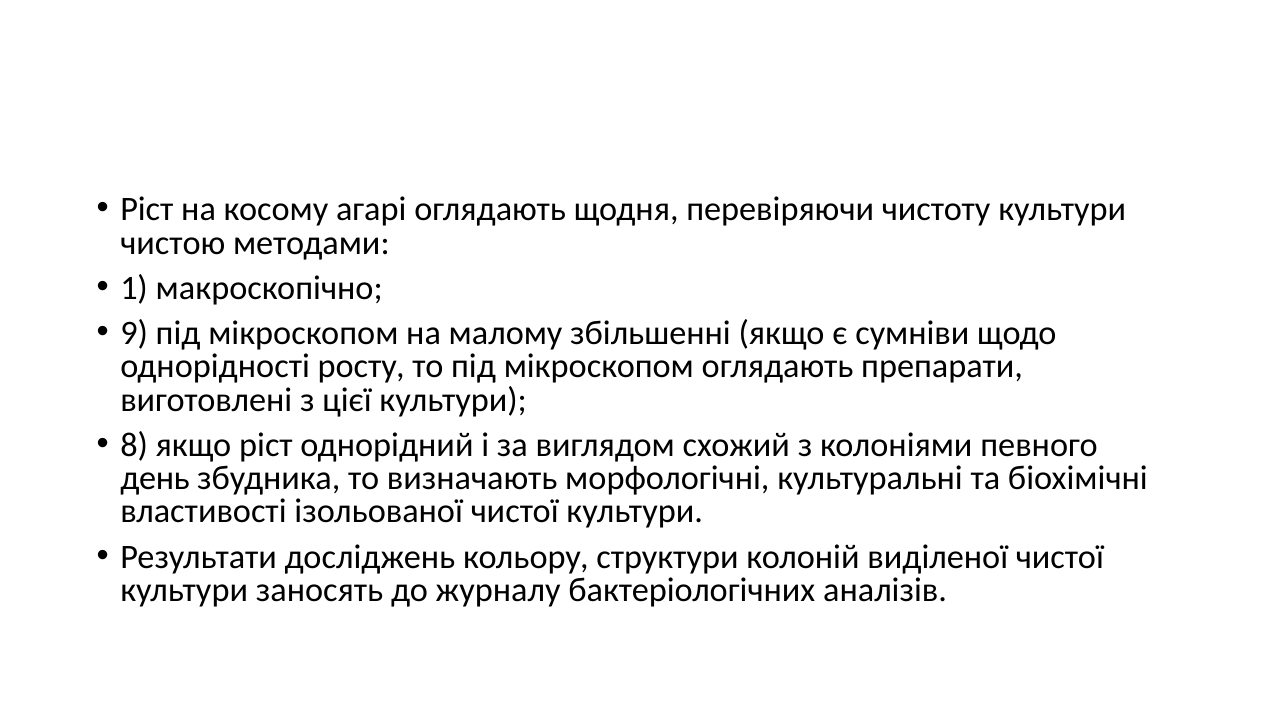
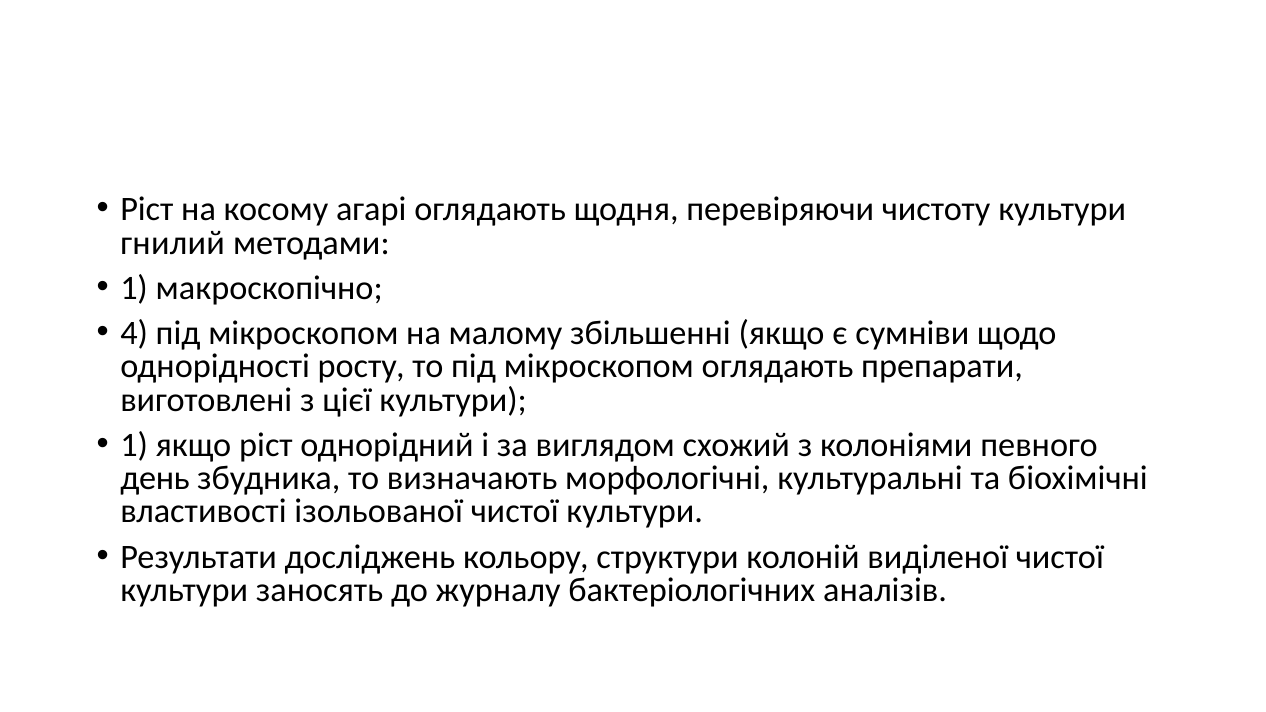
чистою: чистою -> гнилий
9: 9 -> 4
8 at (134, 445): 8 -> 1
